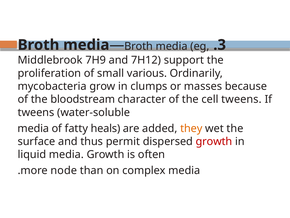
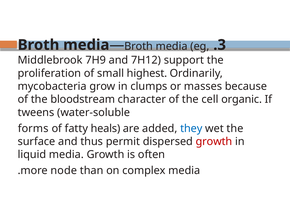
various: various -> highest
cell tweens: tweens -> organic
media at (33, 128): media -> forms
they colour: orange -> blue
